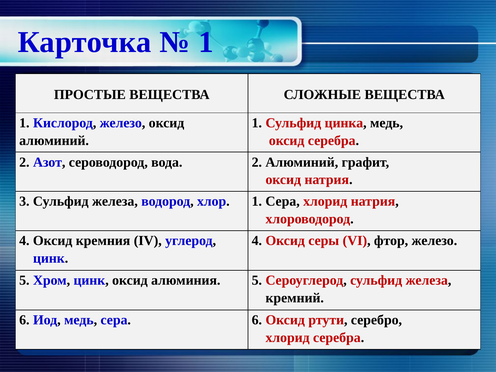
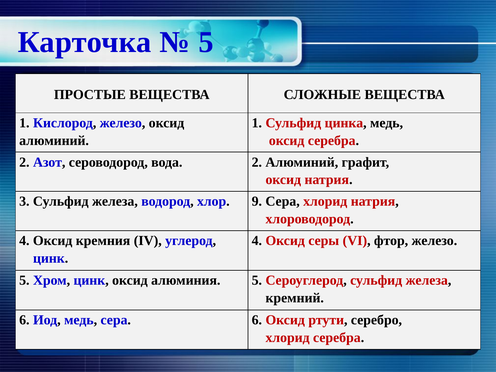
1 at (206, 42): 1 -> 5
хлор 1: 1 -> 9
